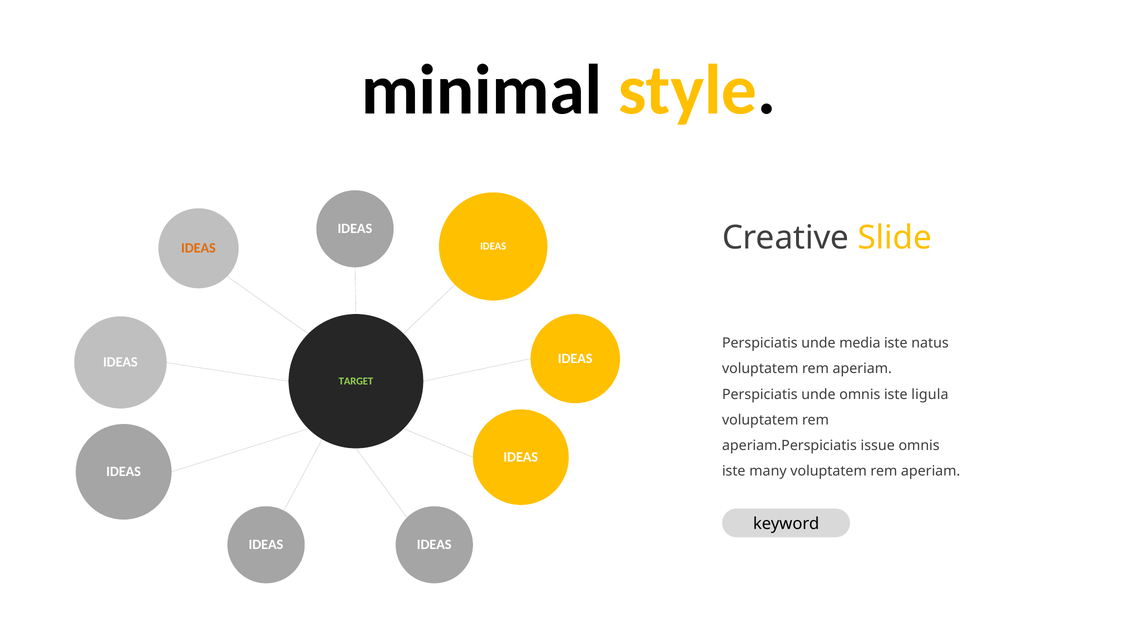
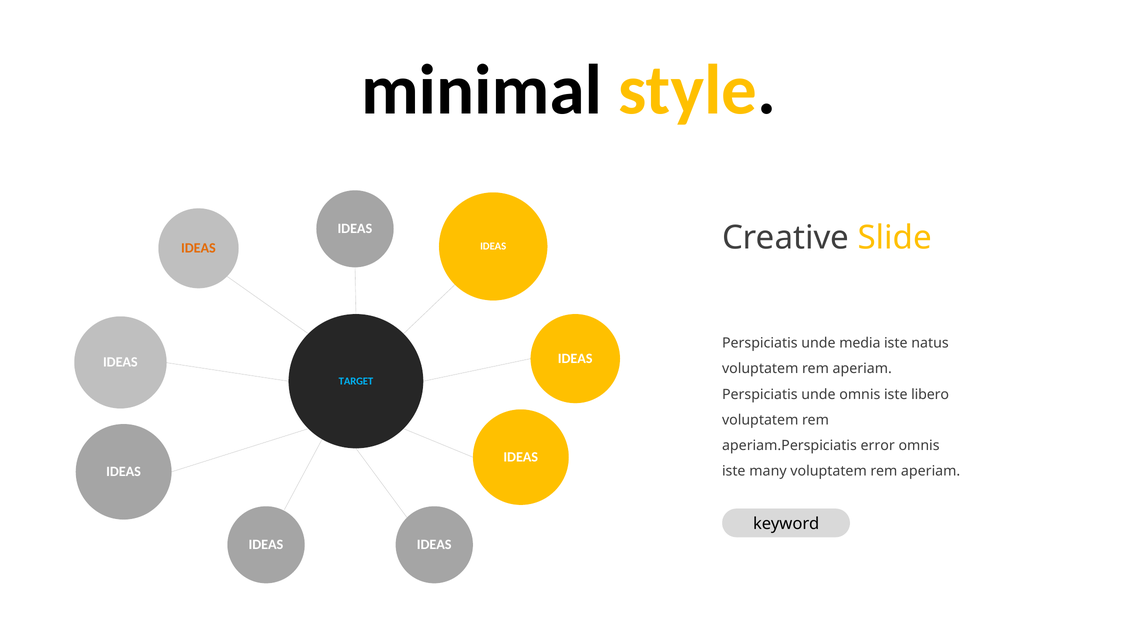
TARGET colour: light green -> light blue
ligula: ligula -> libero
issue: issue -> error
